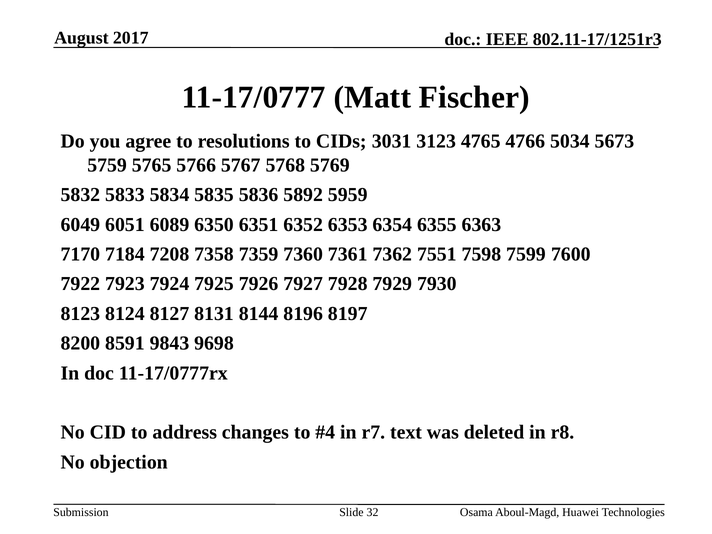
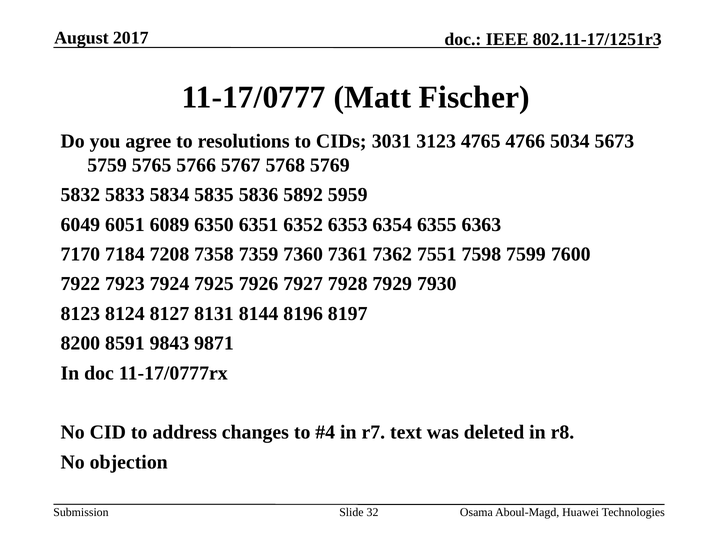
9698: 9698 -> 9871
